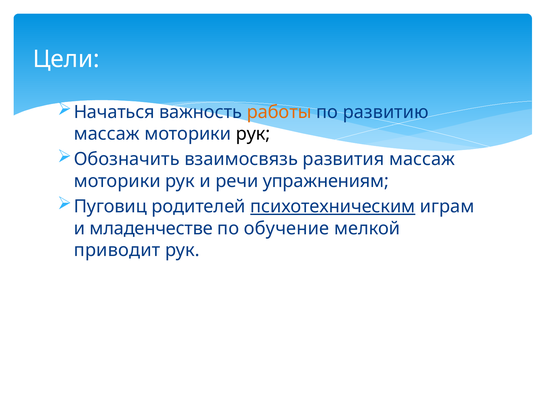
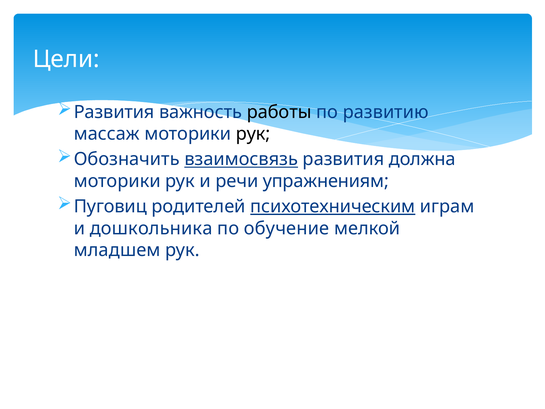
Начаться at (114, 112): Начаться -> Развития
работы colour: orange -> black
взаимосвязь underline: none -> present
развития массаж: массаж -> должна
младенчестве: младенчестве -> дошкольника
приводит: приводит -> младшем
